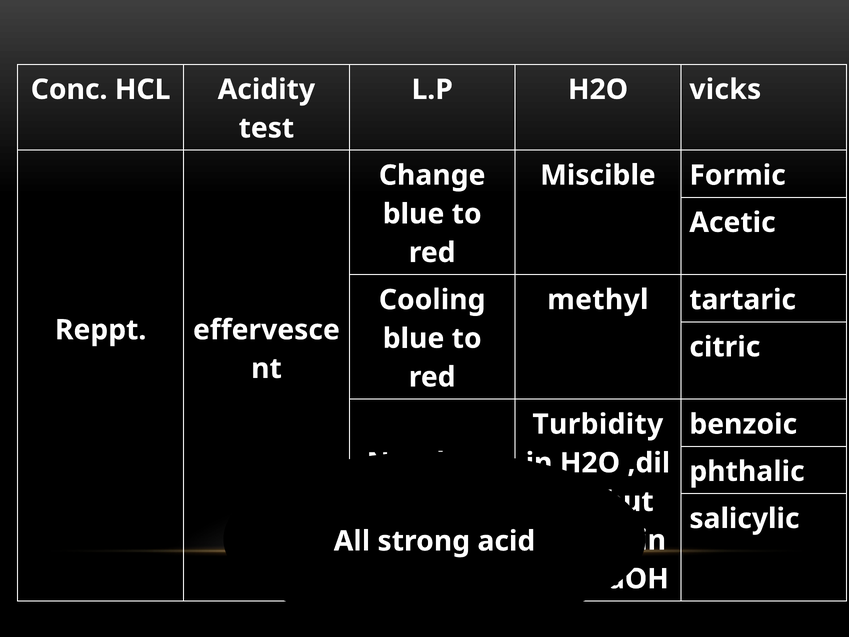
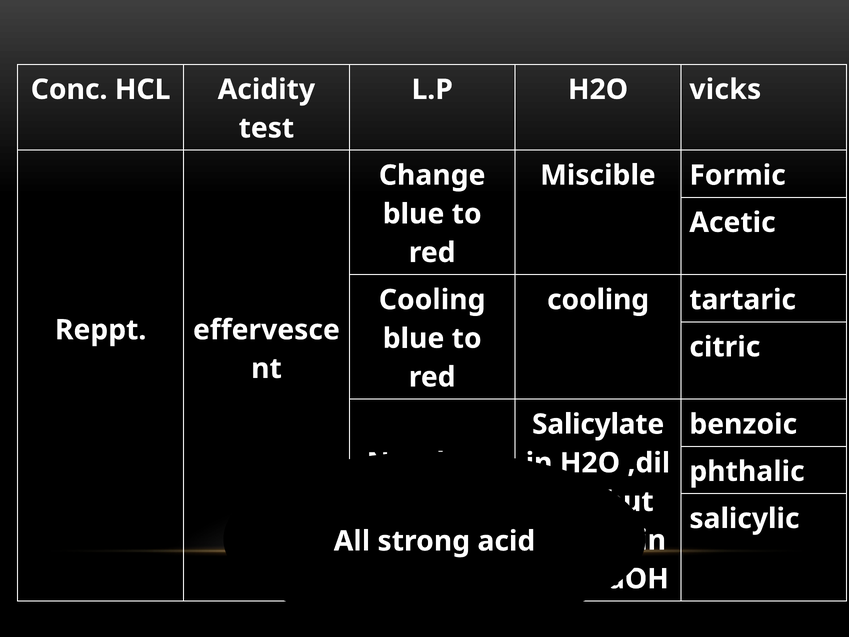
methyl at (598, 300): methyl -> cooling
Turbidity: Turbidity -> Salicylate
